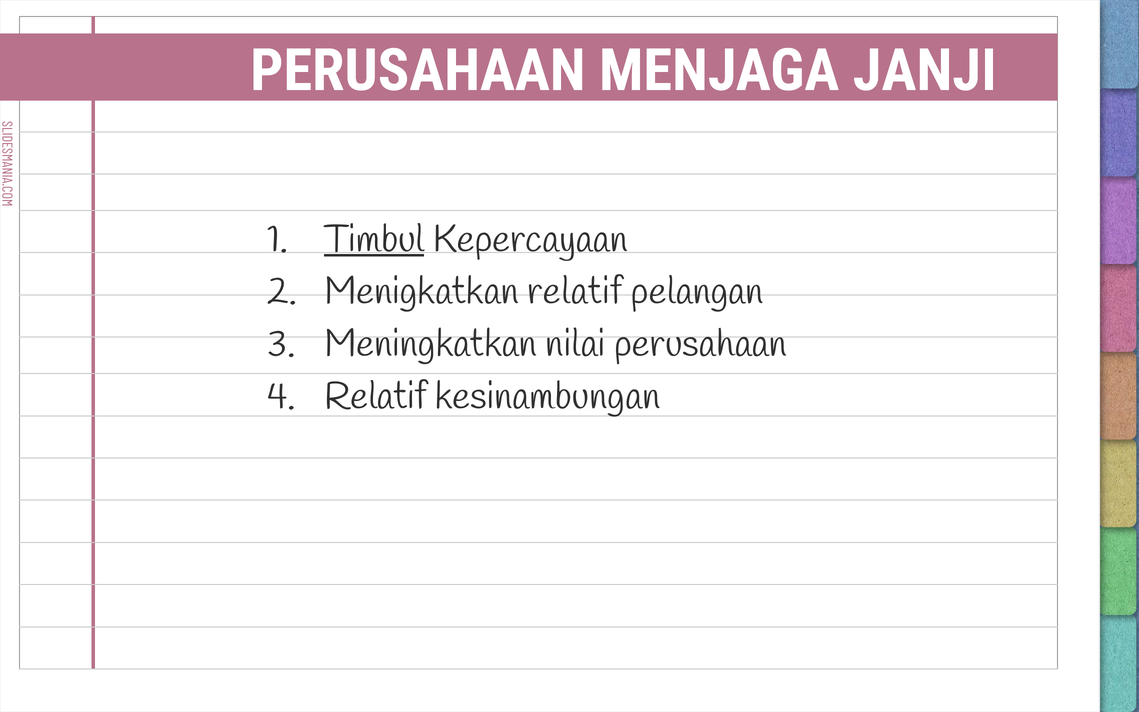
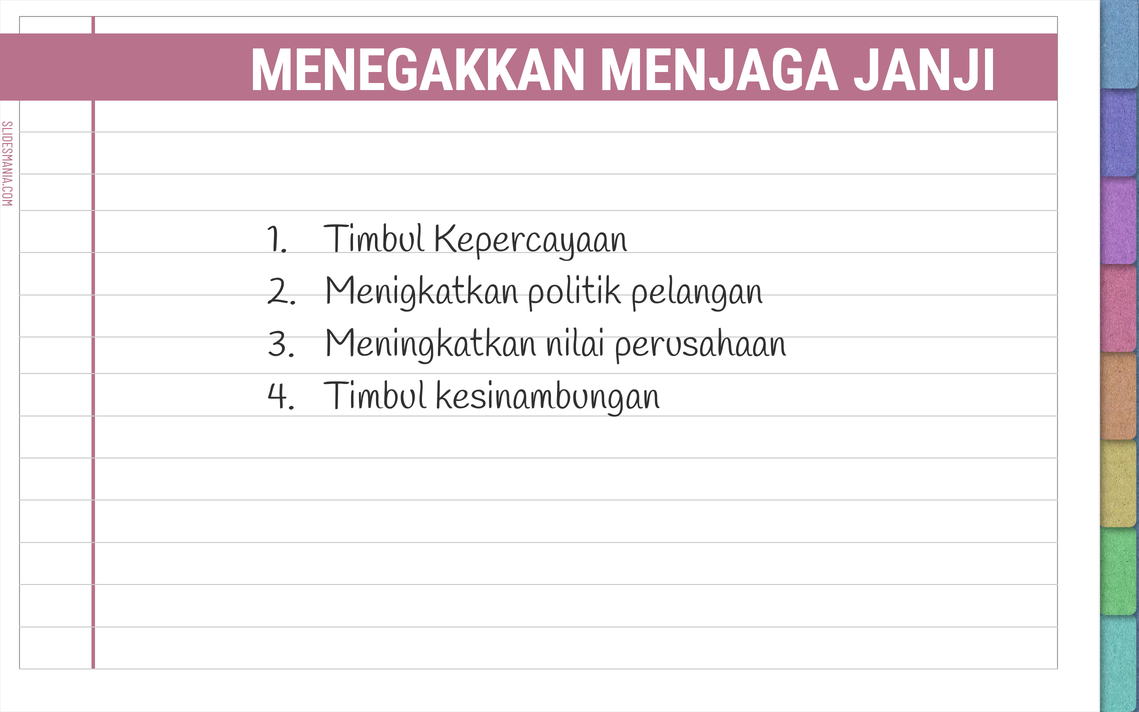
PERUSAHAAN at (418, 71): PERUSAHAAN -> MENEGAKKAN
Timbul at (374, 239) underline: present -> none
Menigkatkan relatif: relatif -> politik
Relatif at (375, 396): Relatif -> Timbul
